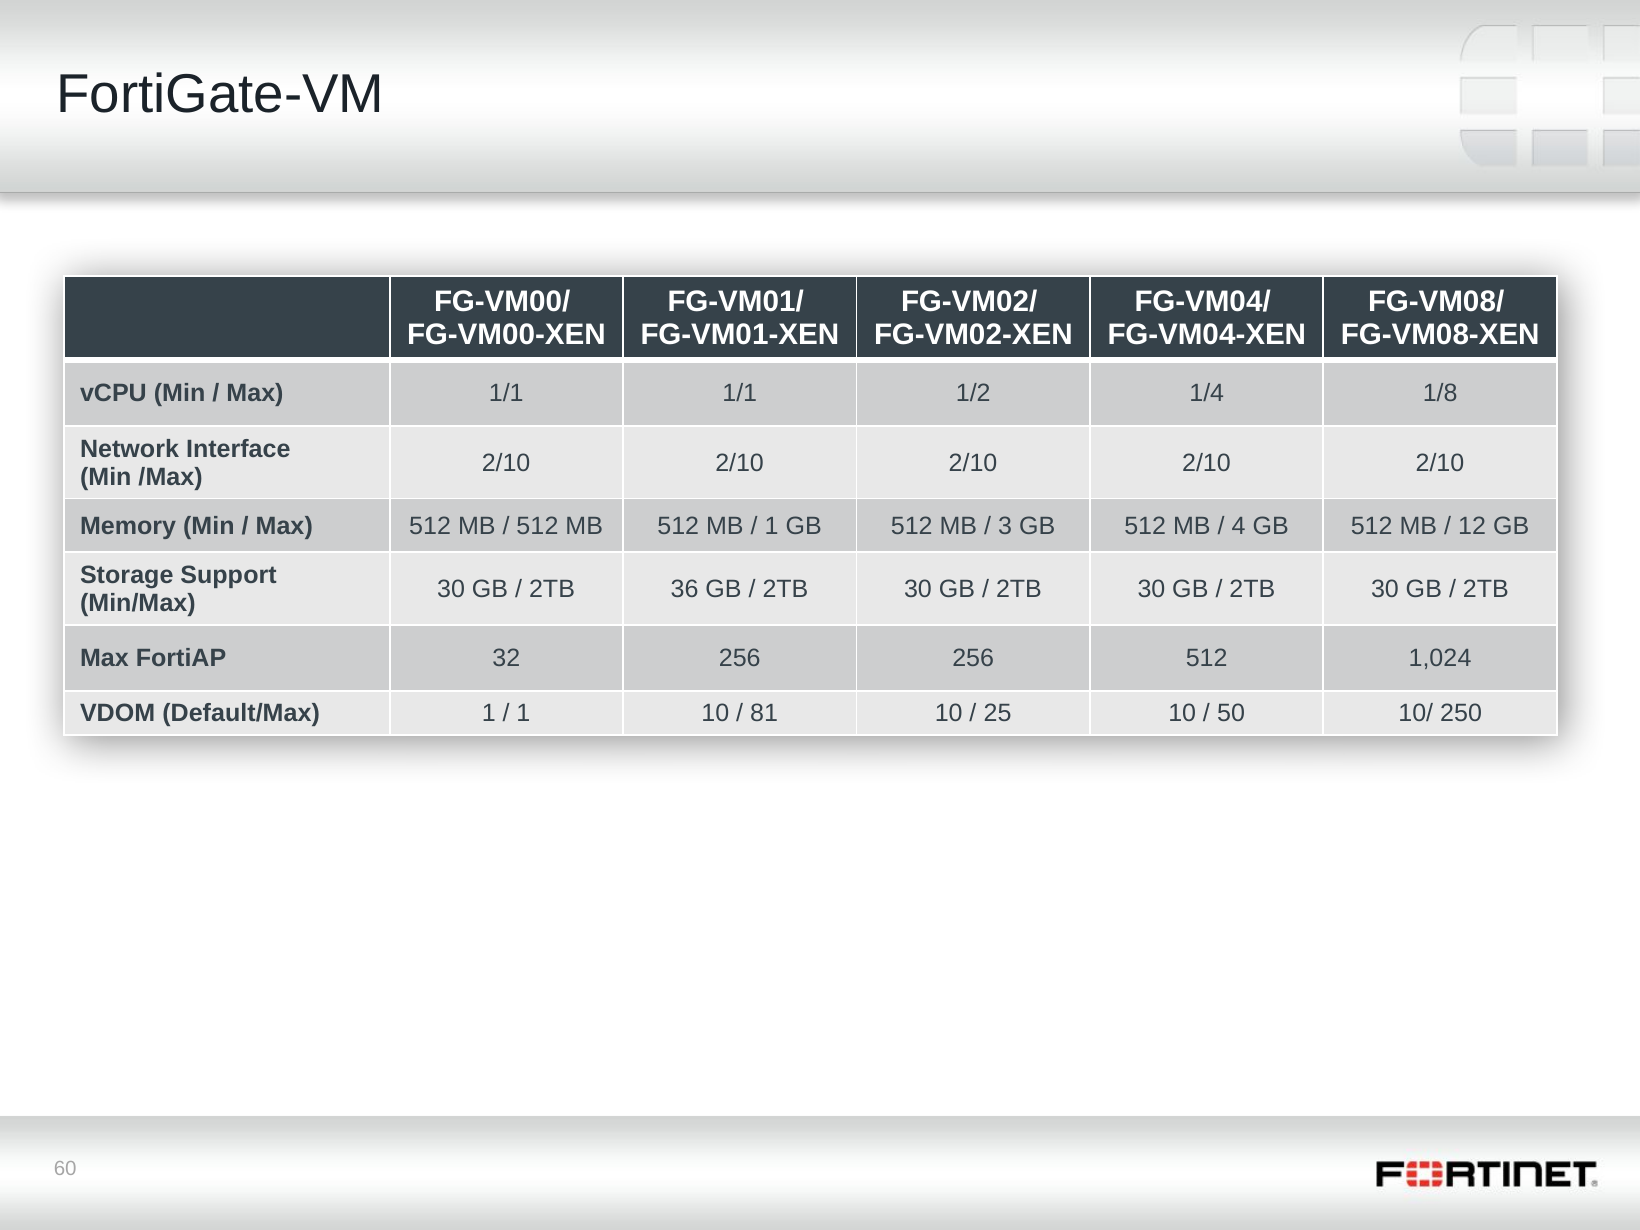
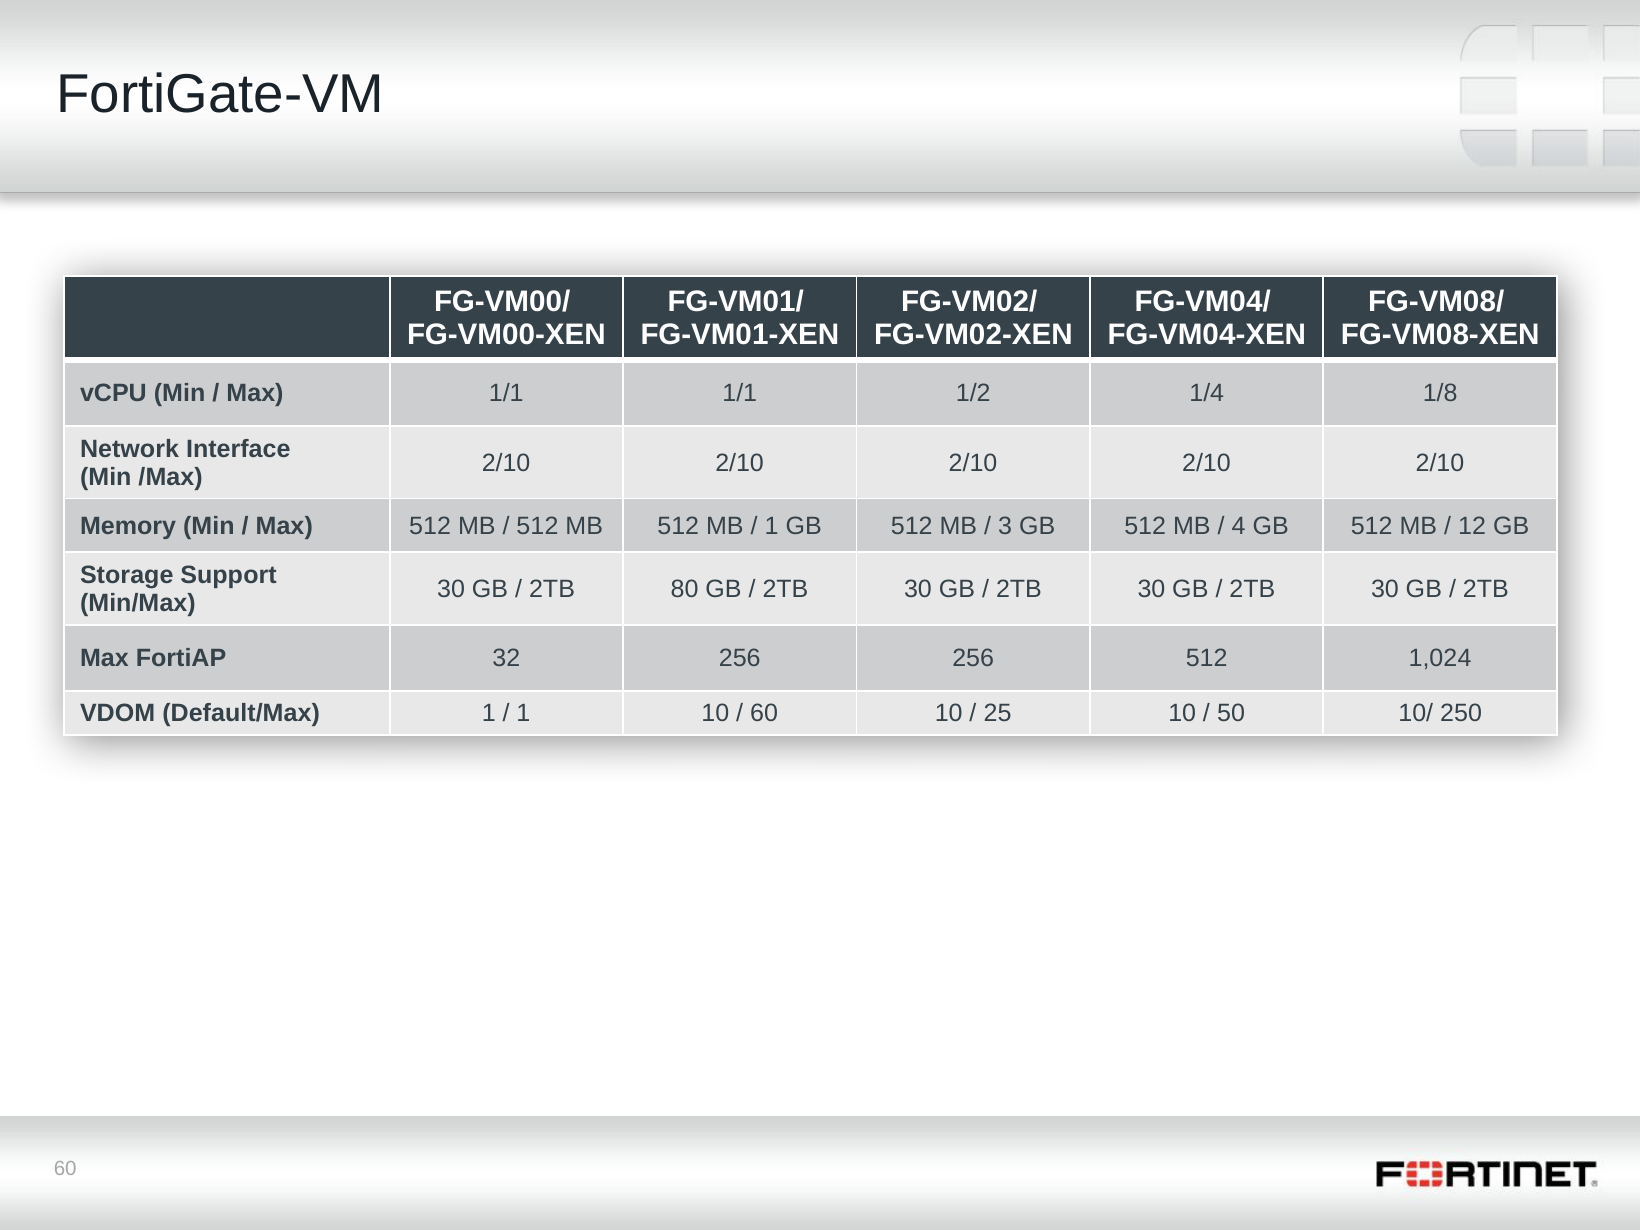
36: 36 -> 80
81 at (764, 714): 81 -> 60
